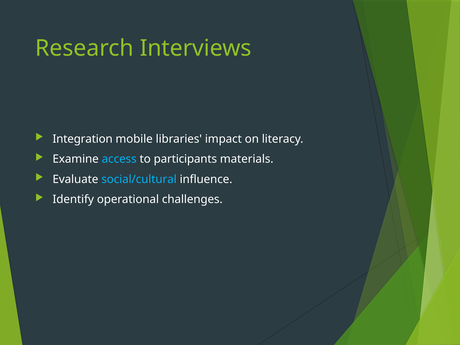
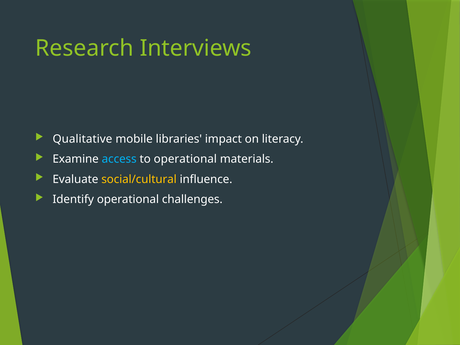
Integration: Integration -> Qualitative
to participants: participants -> operational
social/cultural colour: light blue -> yellow
